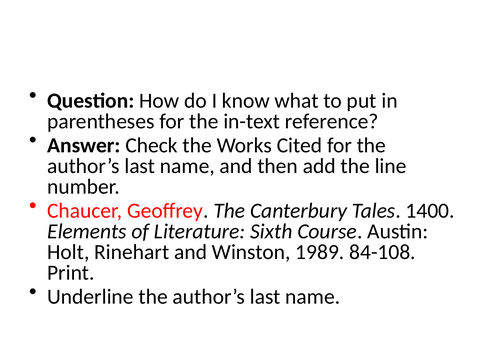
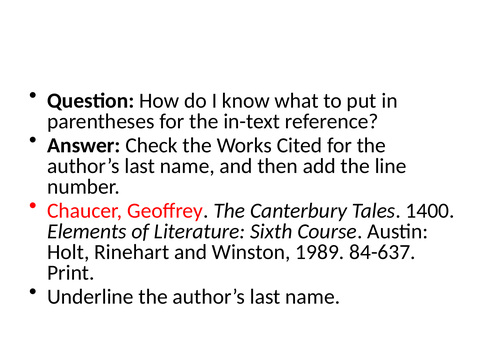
84-108: 84-108 -> 84-637
